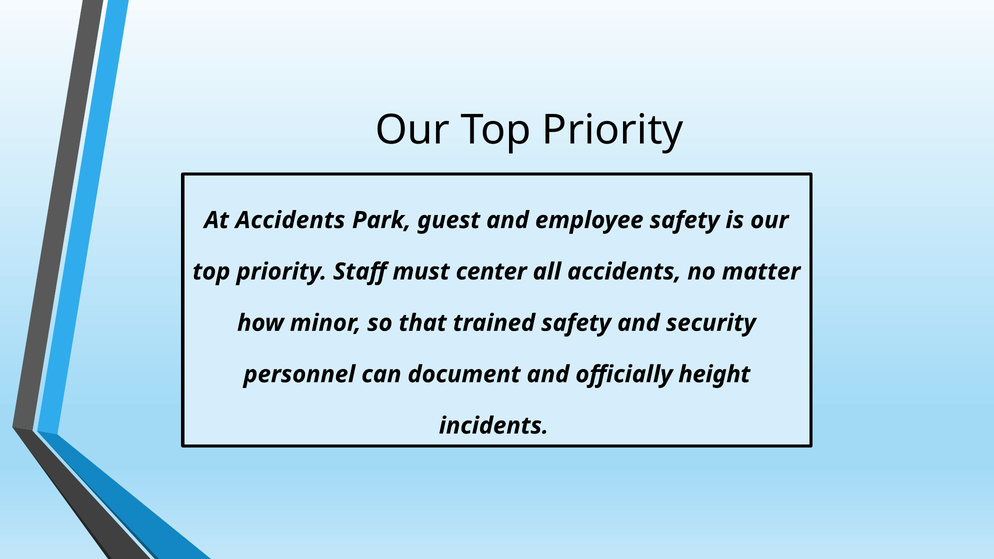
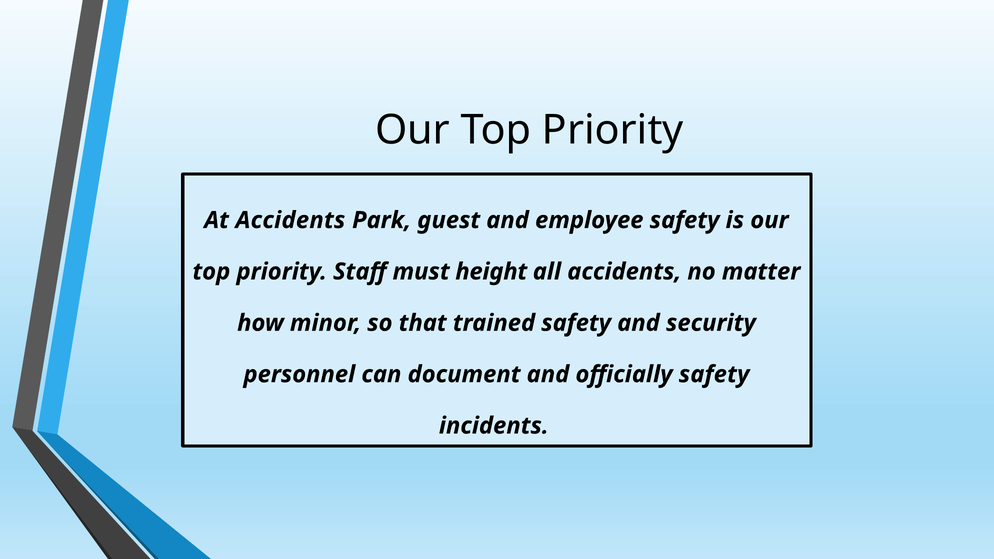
center: center -> height
officially height: height -> safety
